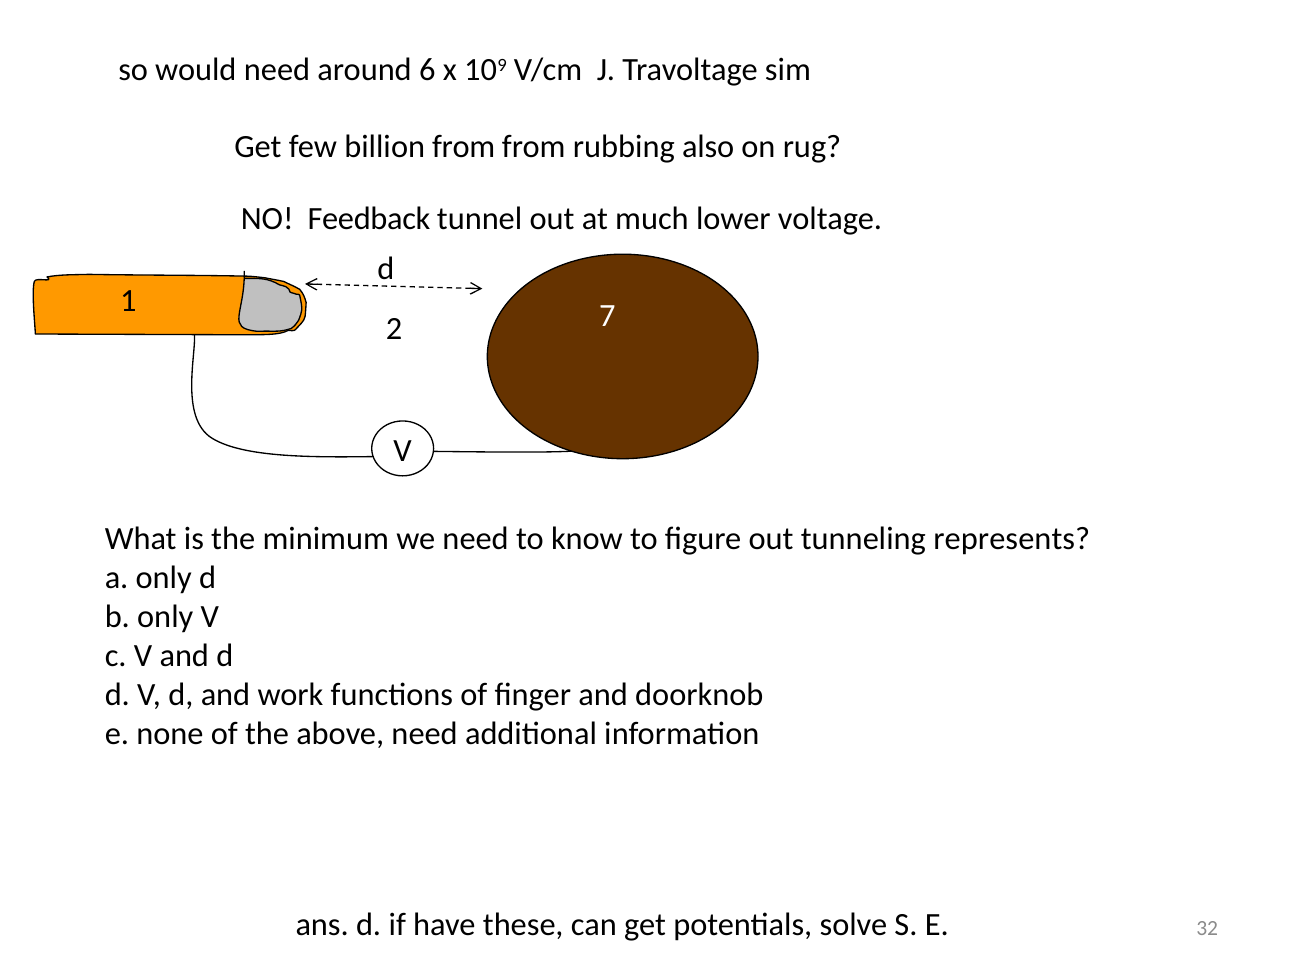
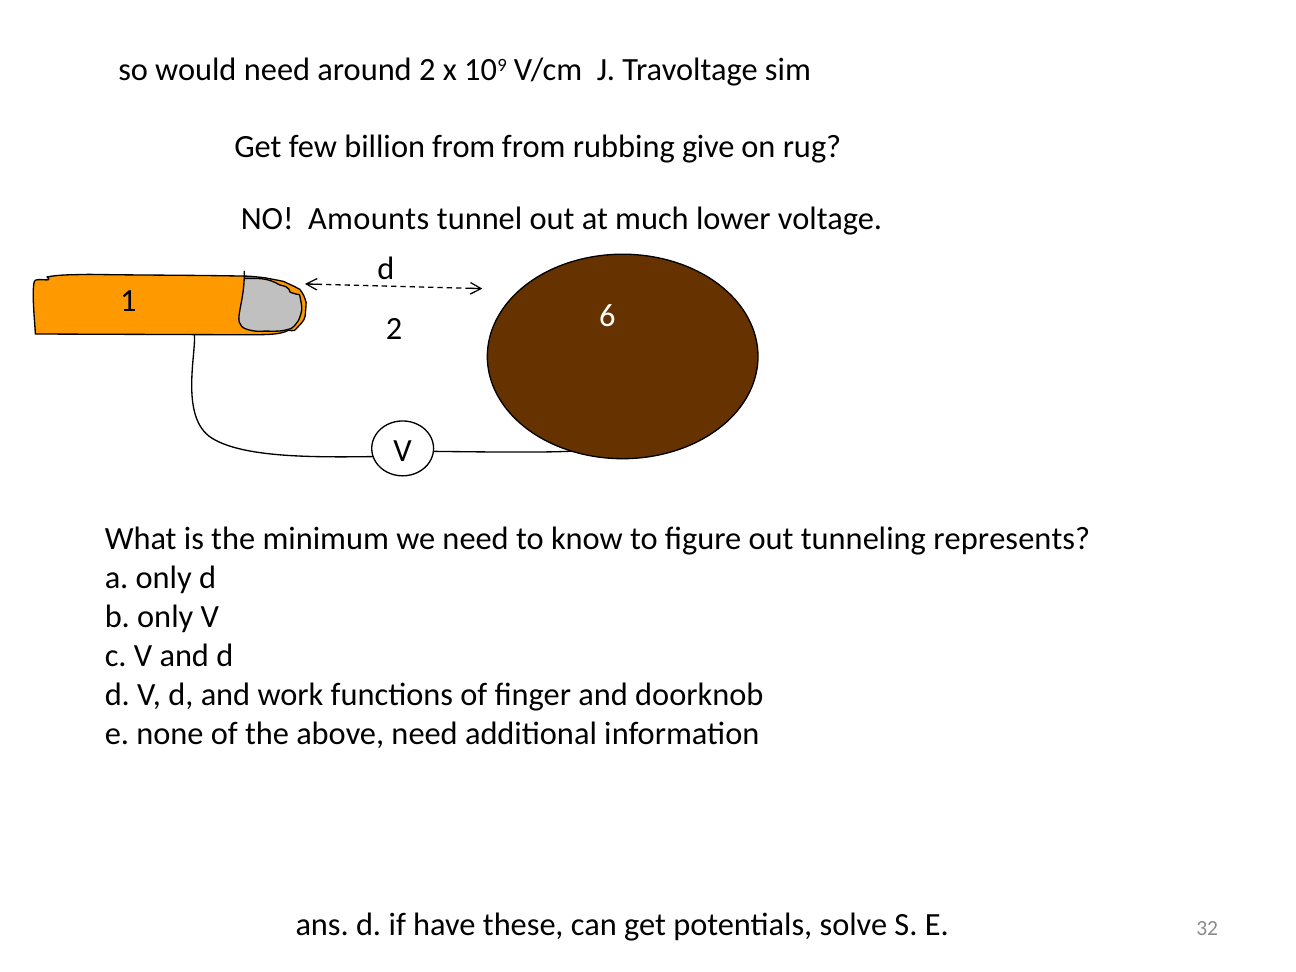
around 6: 6 -> 2
also: also -> give
Feedback: Feedback -> Amounts
7: 7 -> 6
